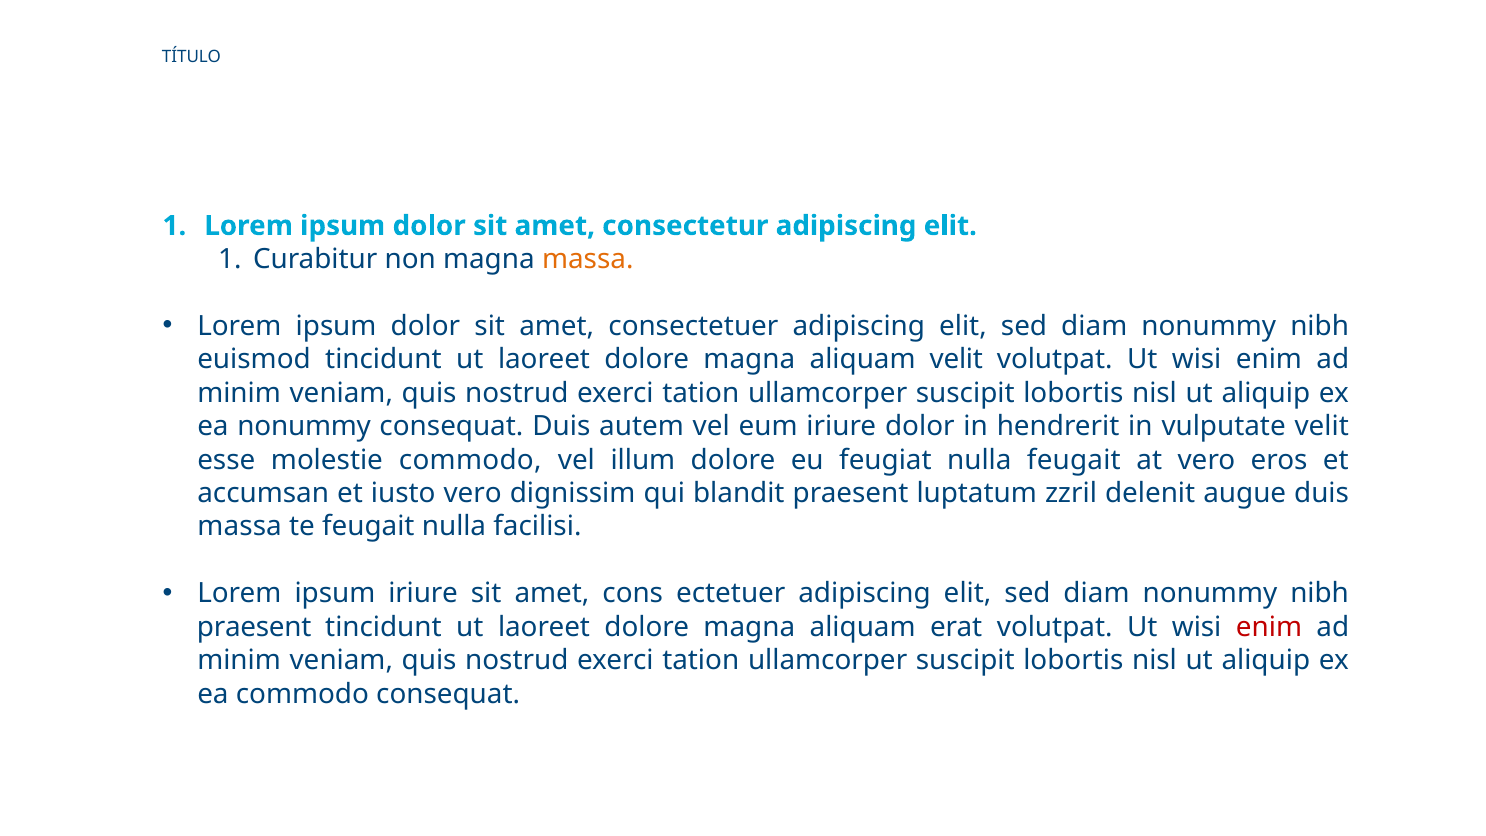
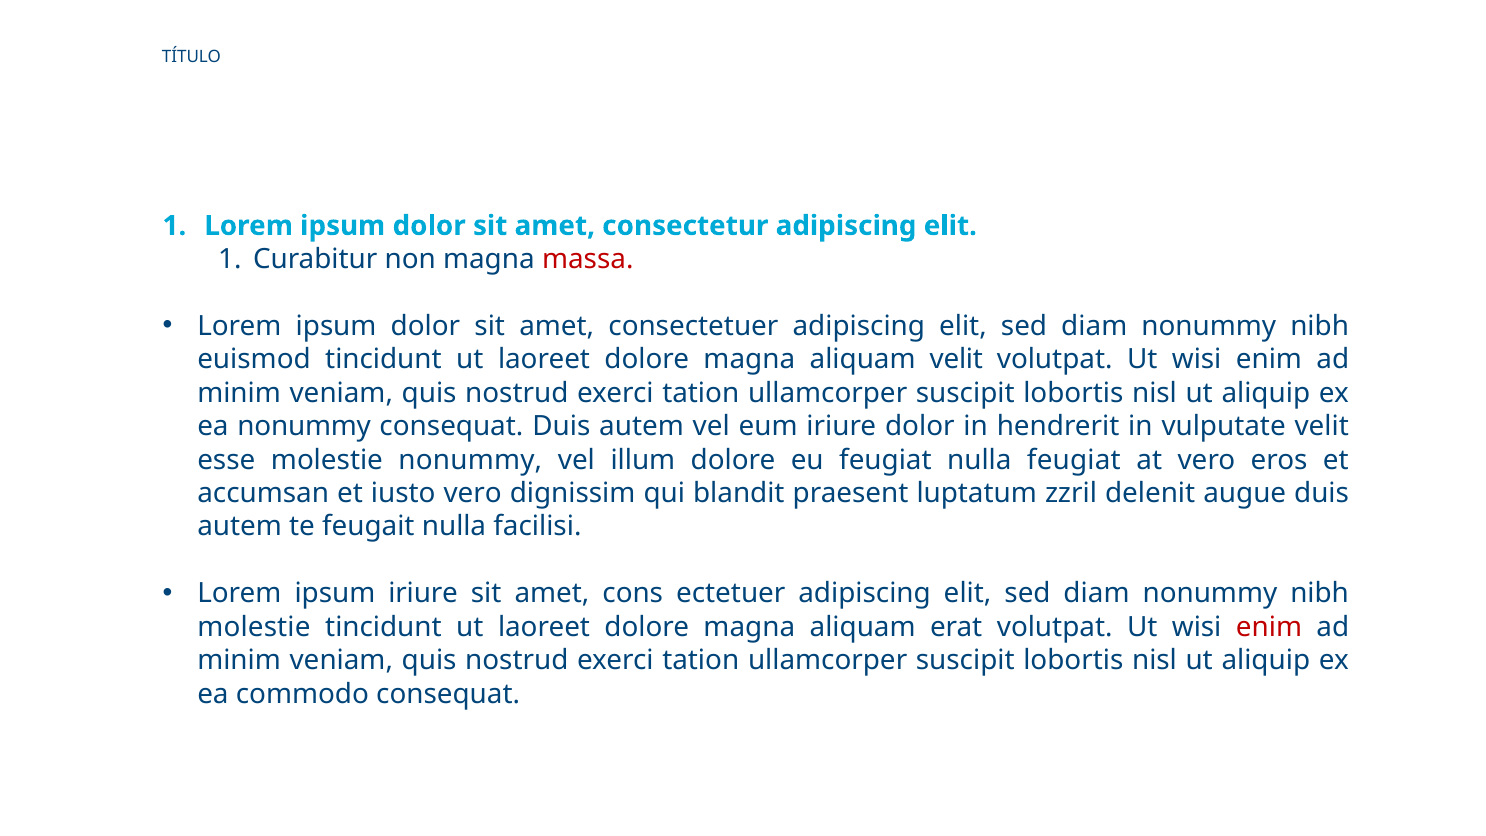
massa at (588, 259) colour: orange -> red
molestie commodo: commodo -> nonummy
nulla feugait: feugait -> feugiat
massa at (240, 527): massa -> autem
praesent at (254, 627): praesent -> molestie
